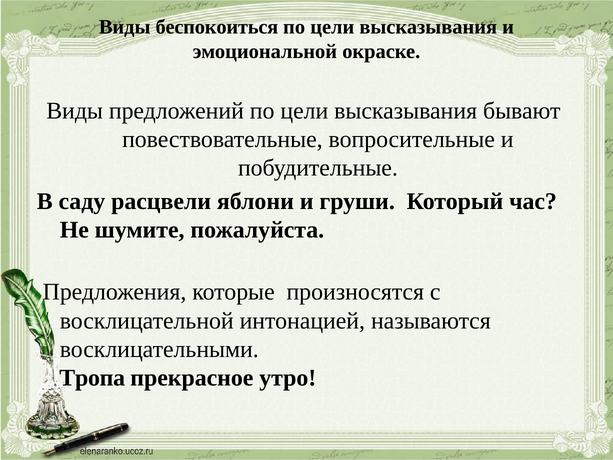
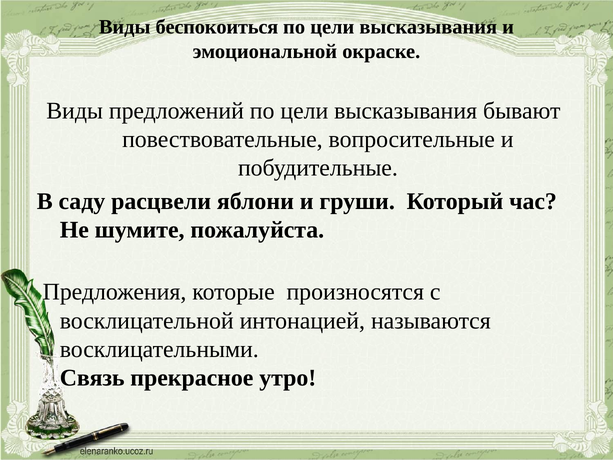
Тропа: Тропа -> Связь
